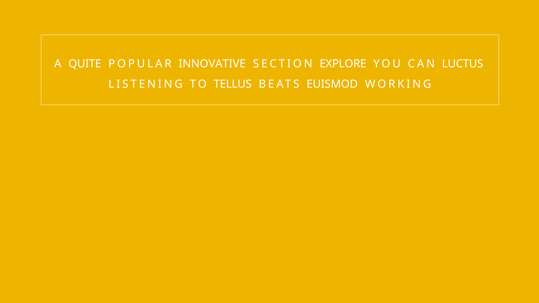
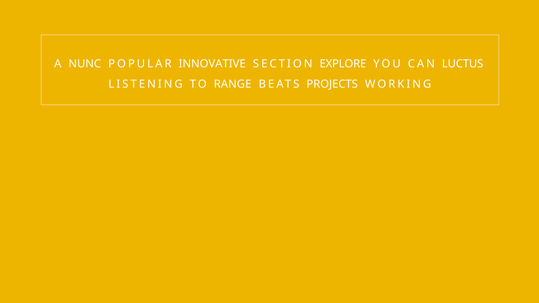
QUITE: QUITE -> NUNC
TELLUS: TELLUS -> RANGE
EUISMOD: EUISMOD -> PROJECTS
